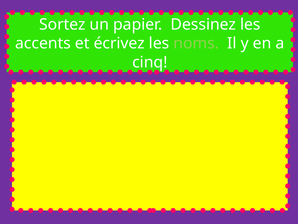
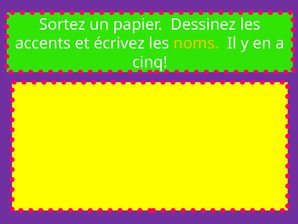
noms colour: light green -> yellow
